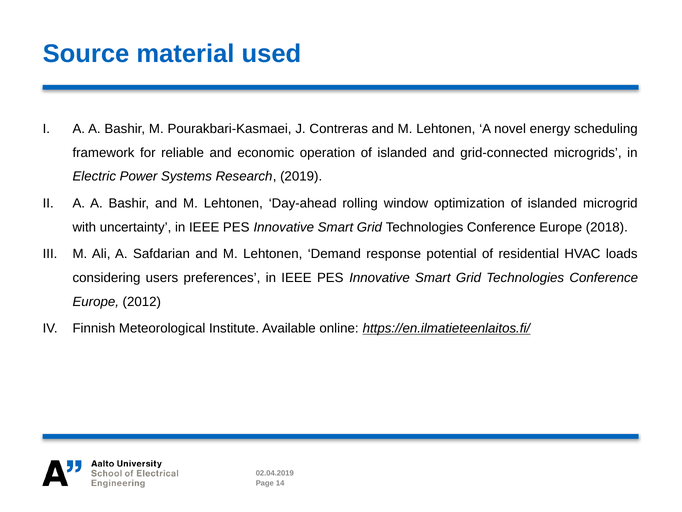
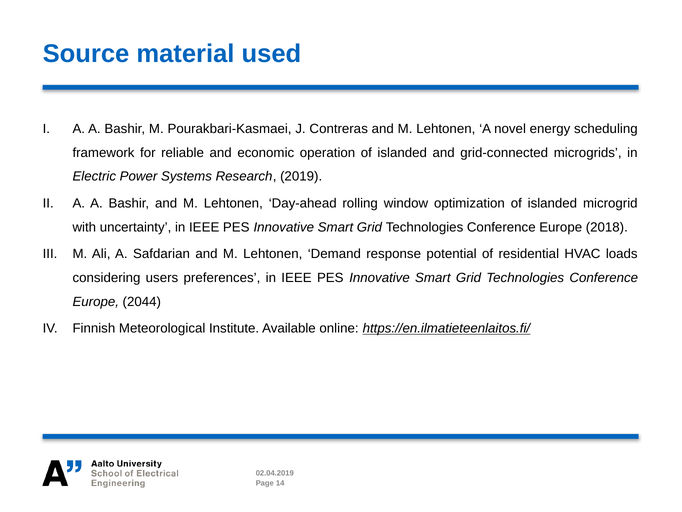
2012: 2012 -> 2044
